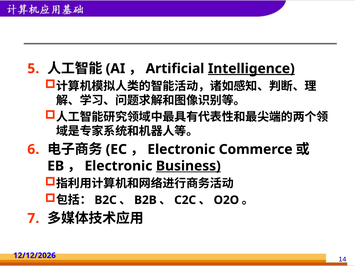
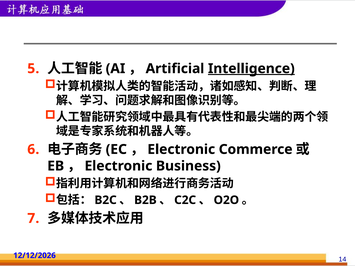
Business underline: present -> none
